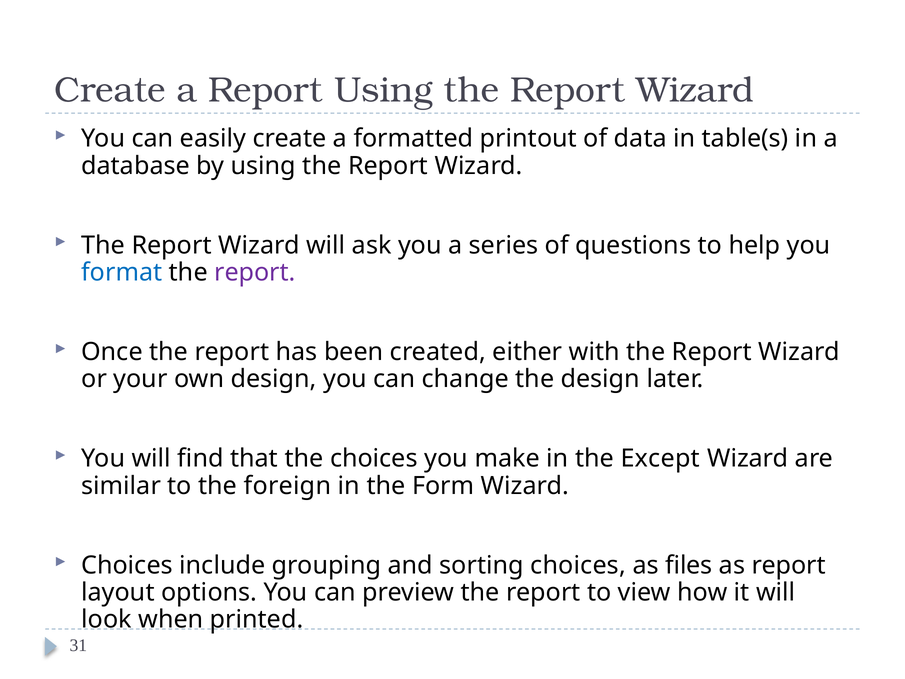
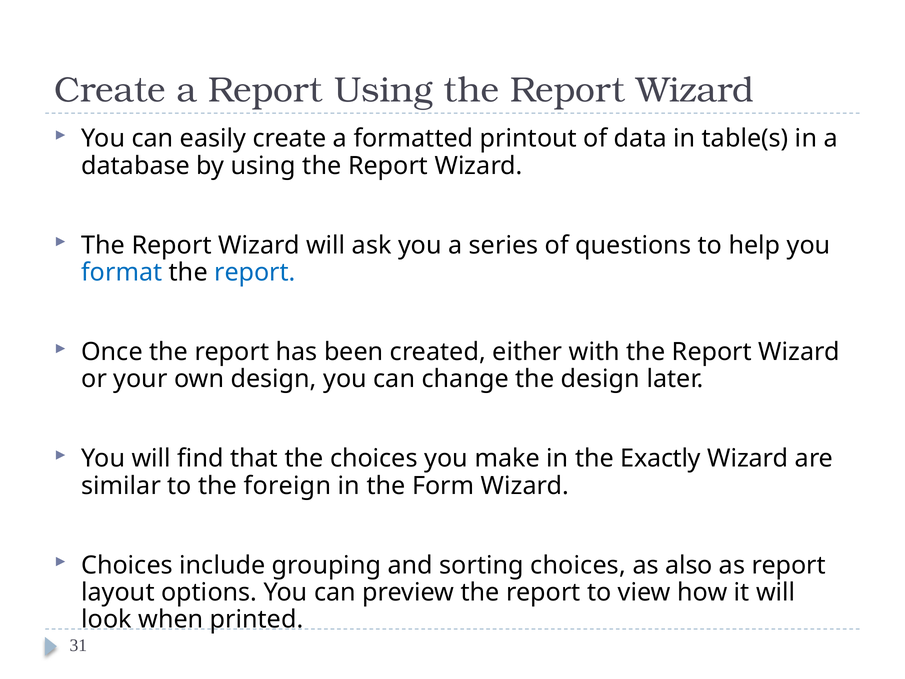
report at (255, 272) colour: purple -> blue
Except: Except -> Exactly
files: files -> also
